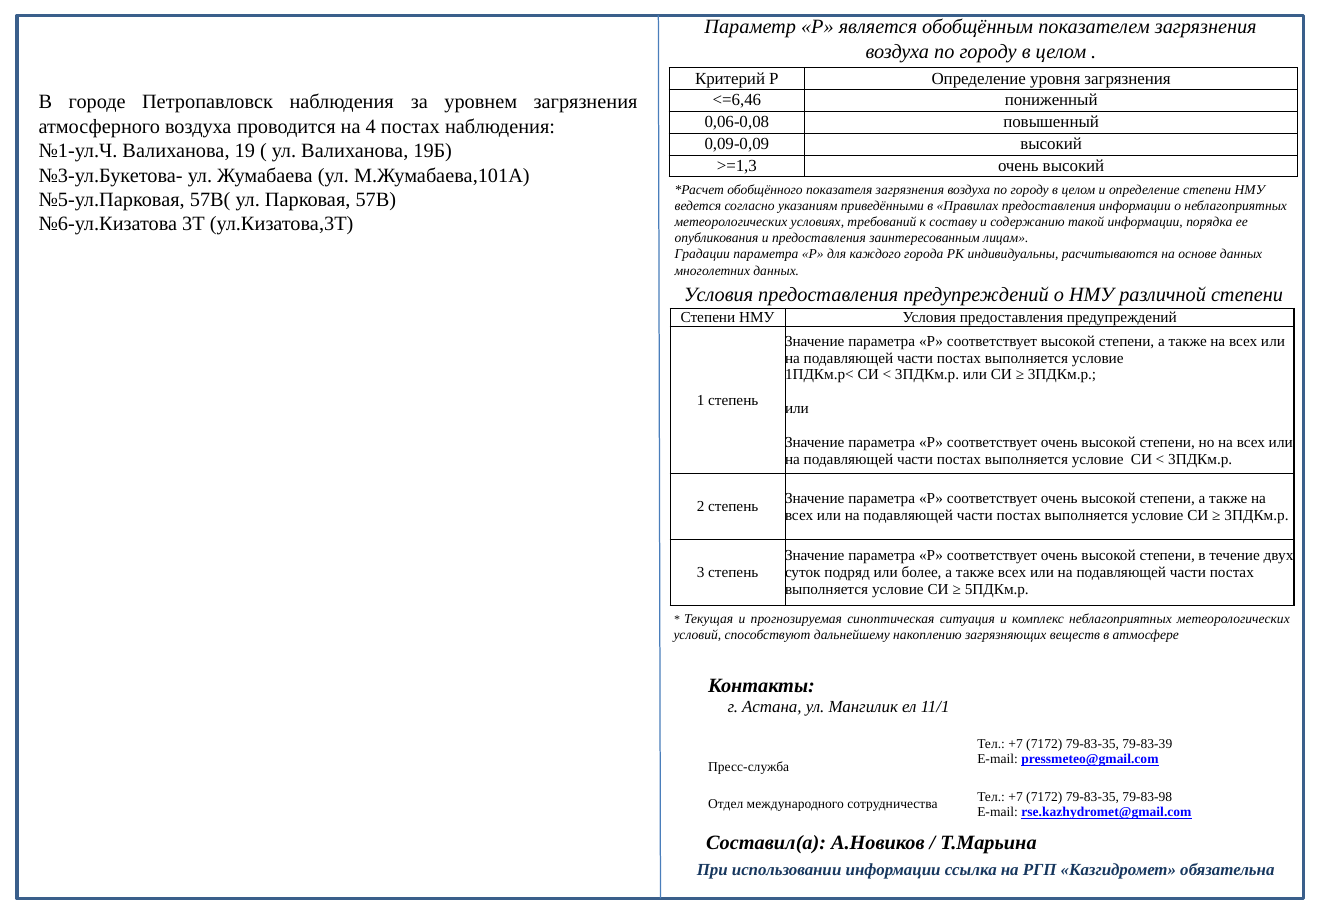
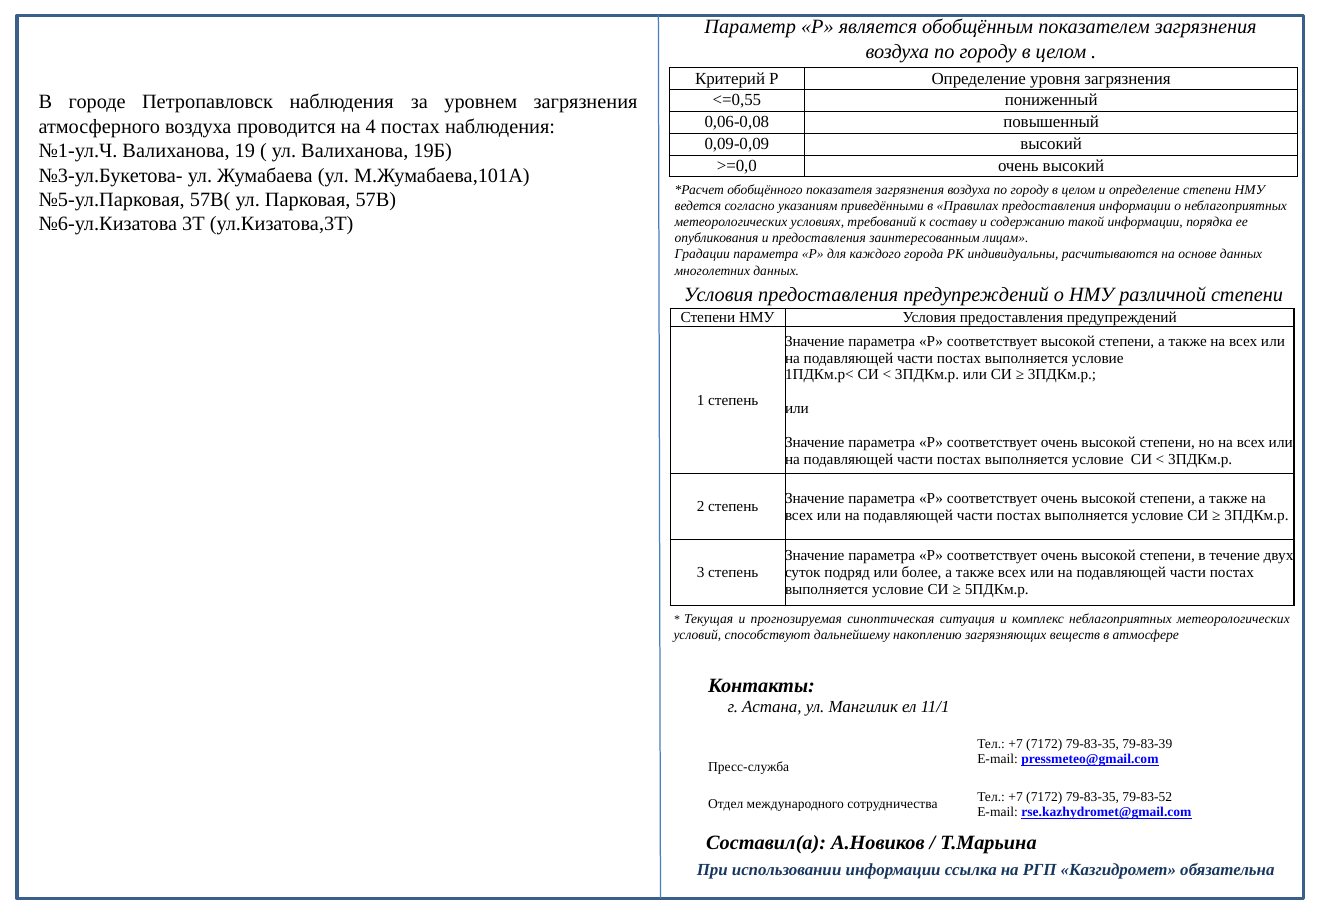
<=6,46: <=6,46 -> <=0,55
>=1,3: >=1,3 -> >=0,0
79-83-98: 79-83-98 -> 79-83-52
